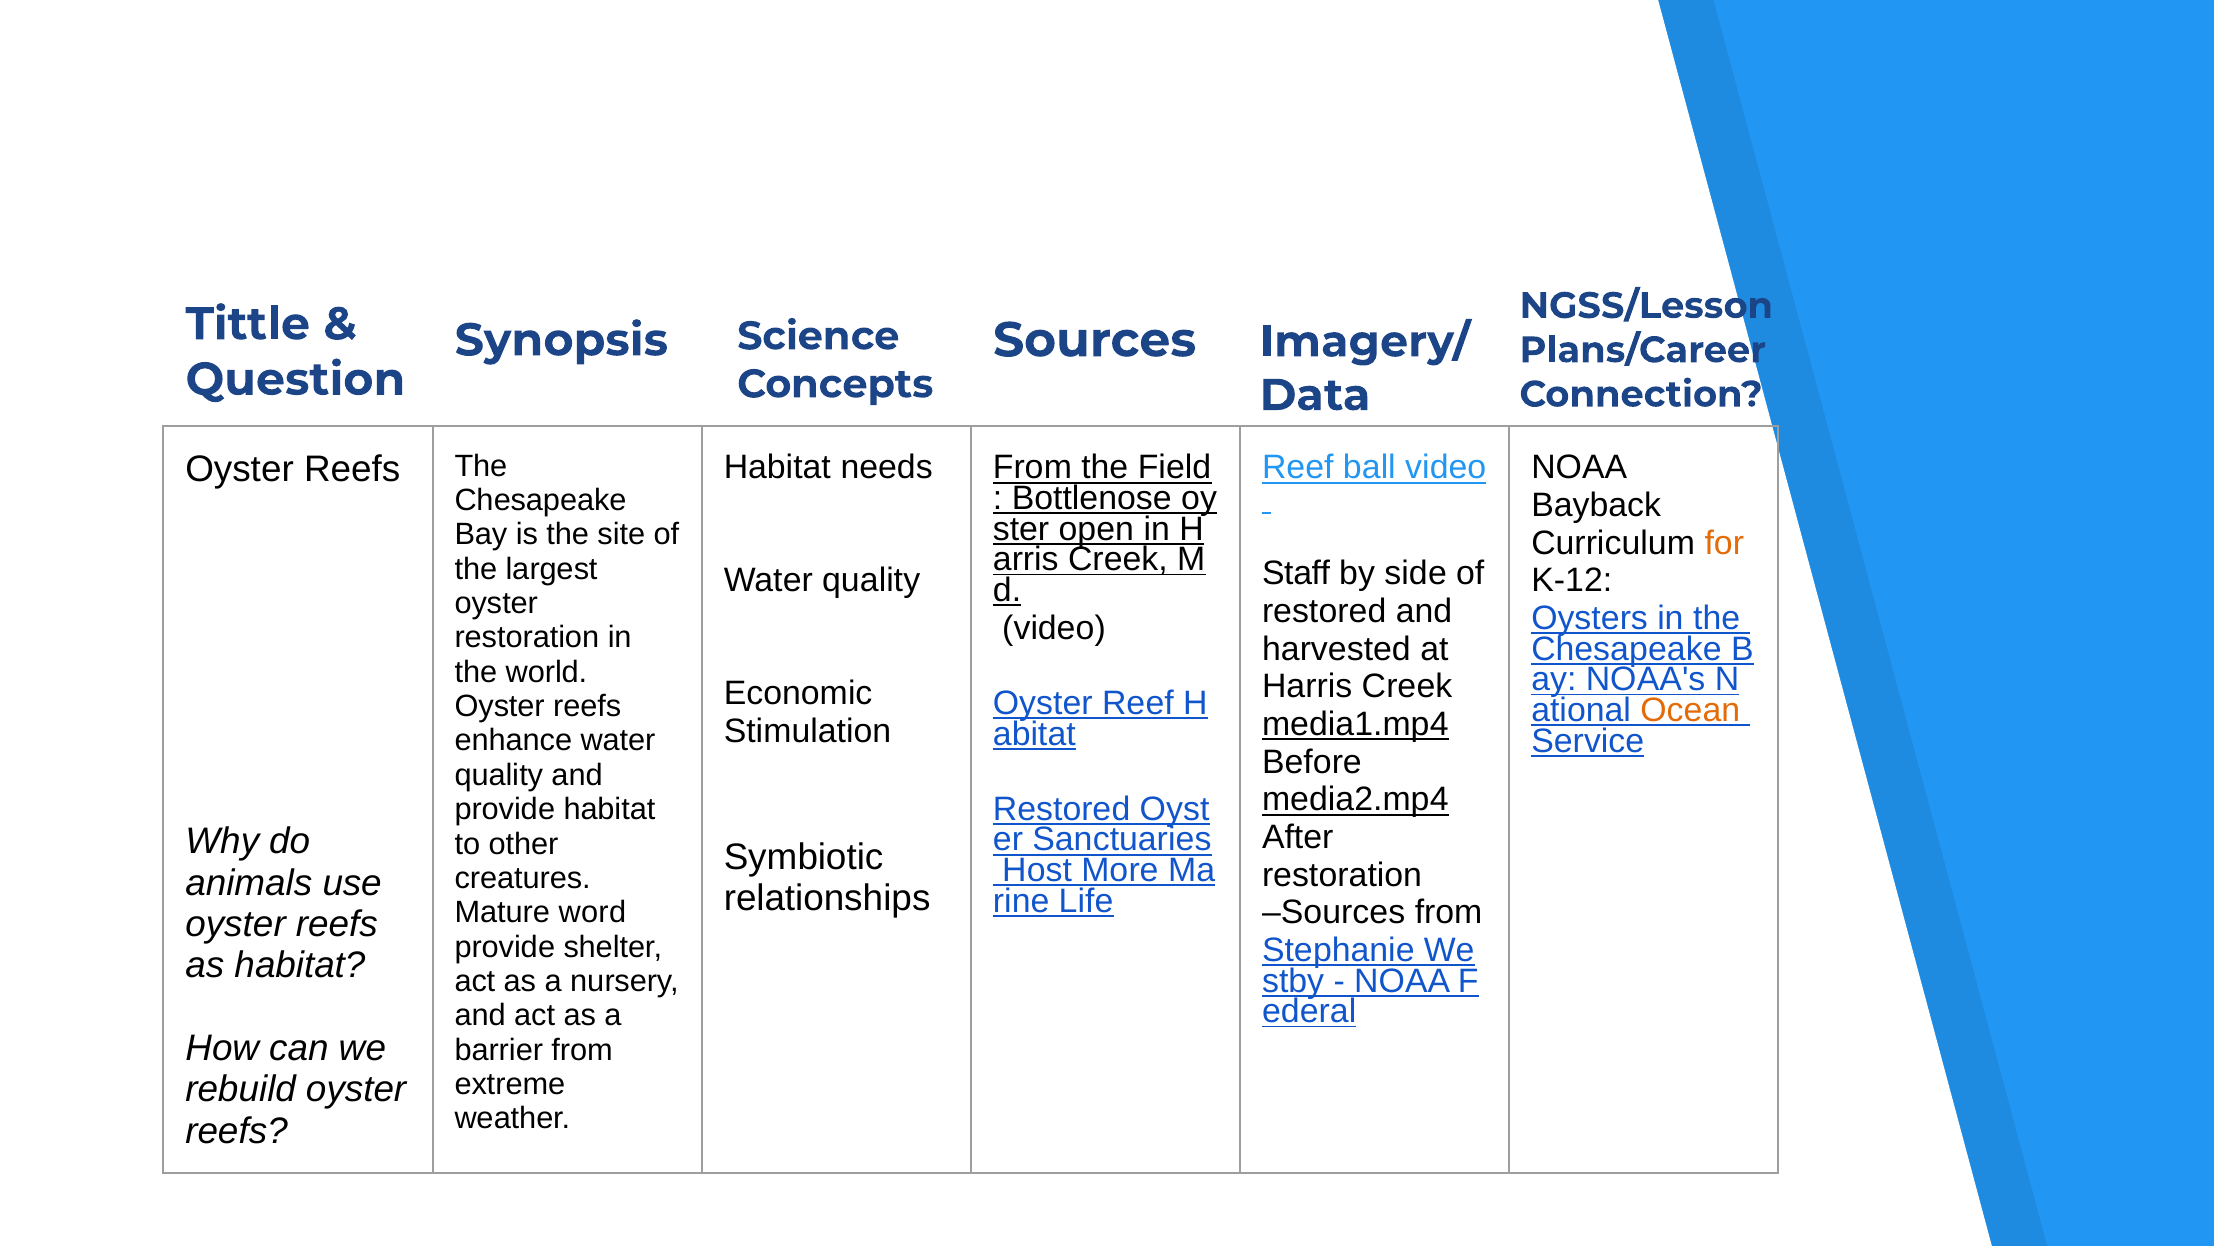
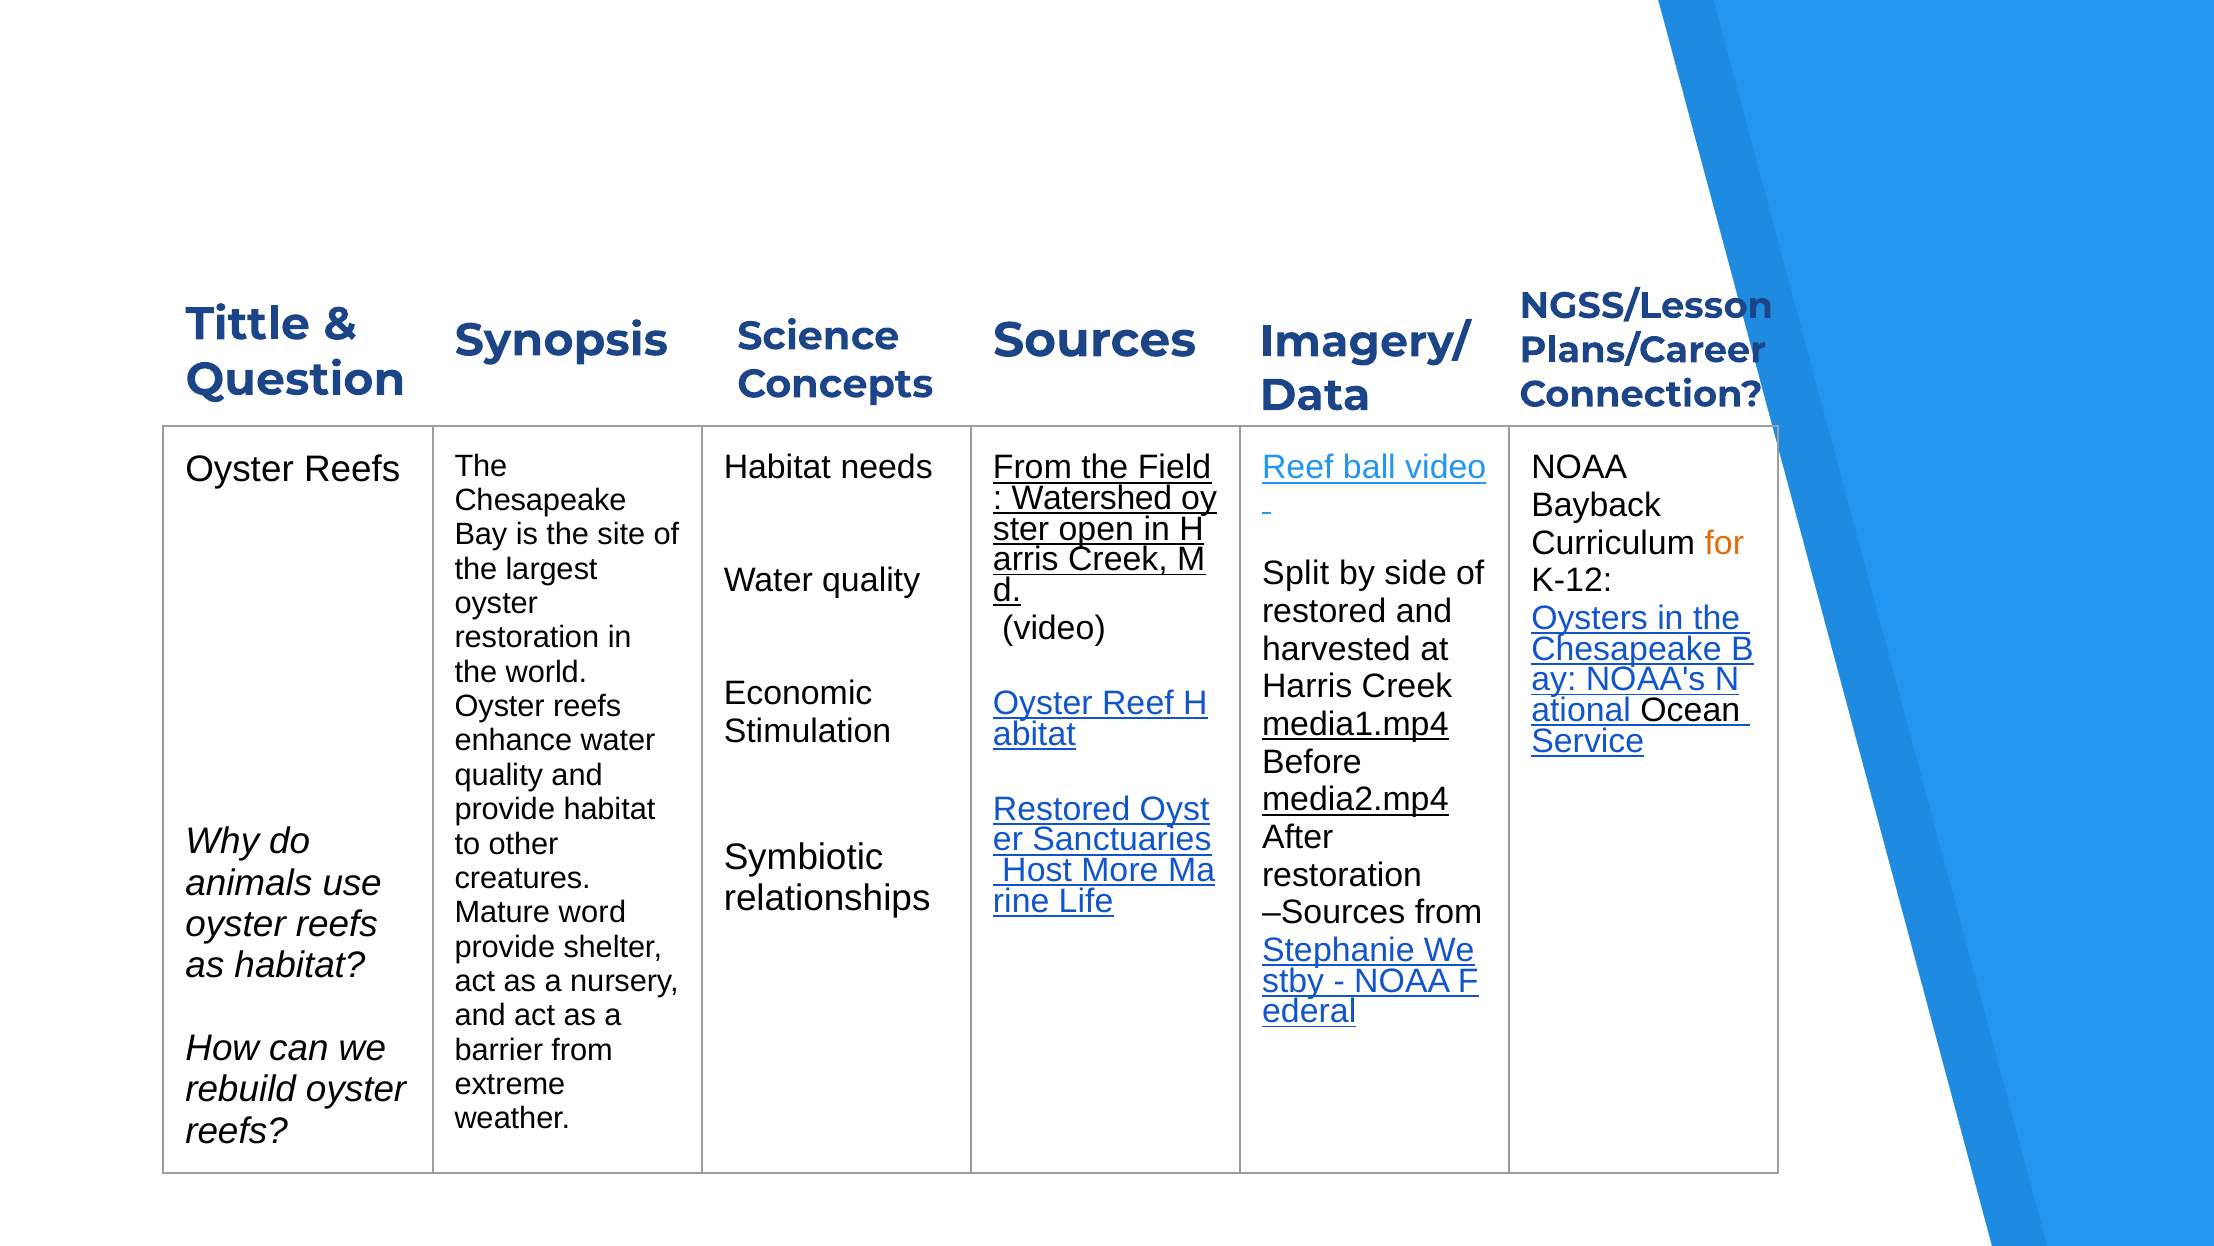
Bottlenose: Bottlenose -> Watershed
Staff: Staff -> Split
Ocean colour: orange -> black
